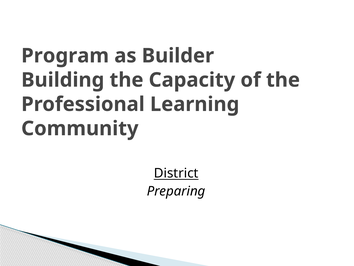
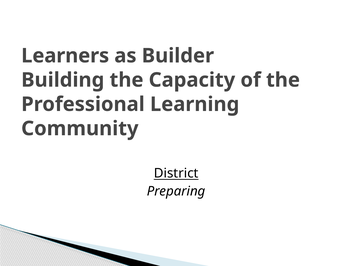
Program: Program -> Learners
